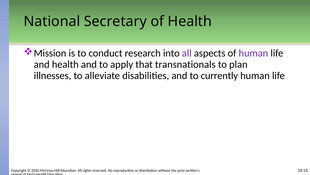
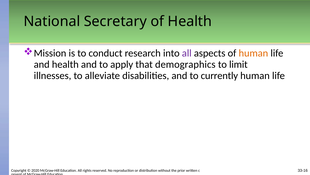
human at (253, 53) colour: purple -> orange
transnationals: transnationals -> demographics
plan: plan -> limit
